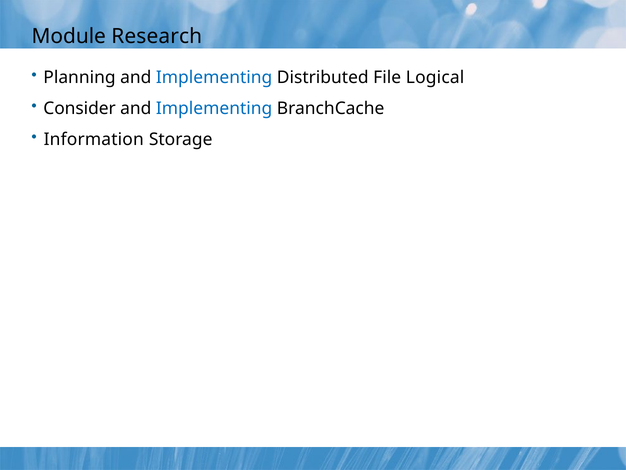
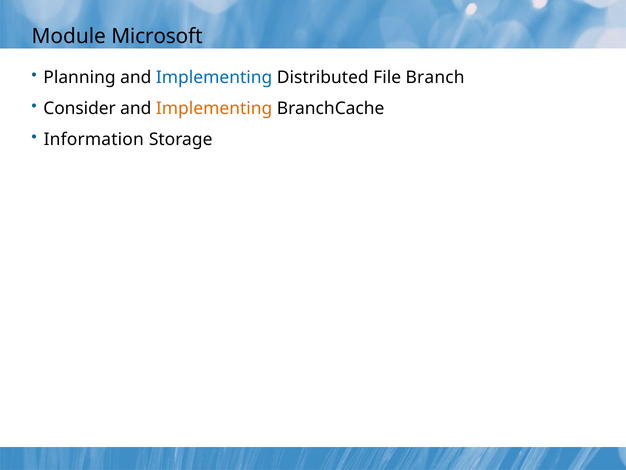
Research: Research -> Microsoft
Logical: Logical -> Branch
Implementing at (214, 108) colour: blue -> orange
